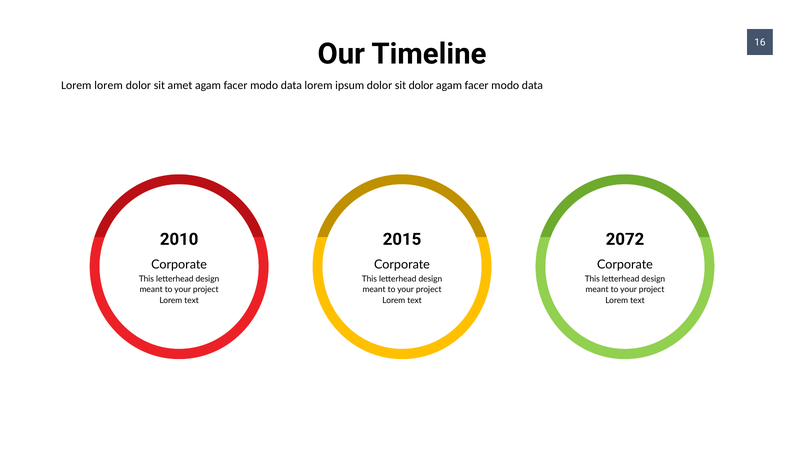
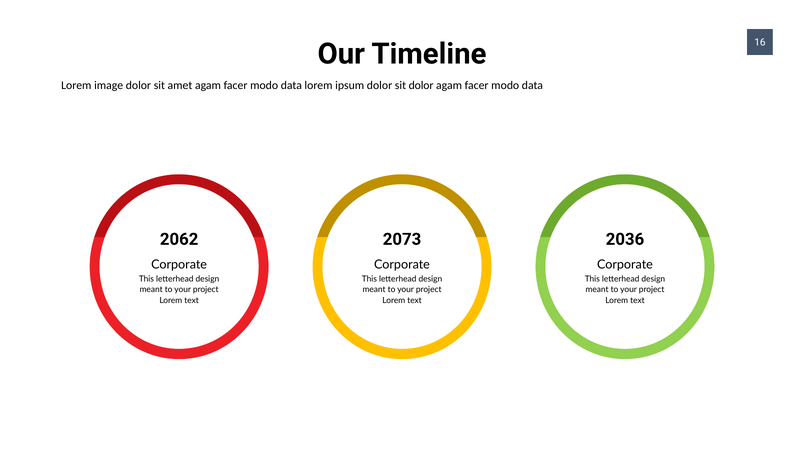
Lorem lorem: lorem -> image
2010: 2010 -> 2062
2015: 2015 -> 2073
2072: 2072 -> 2036
